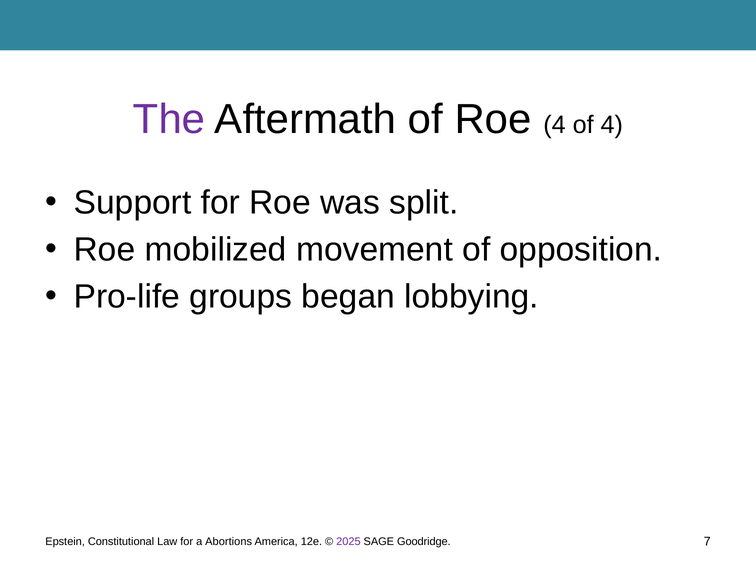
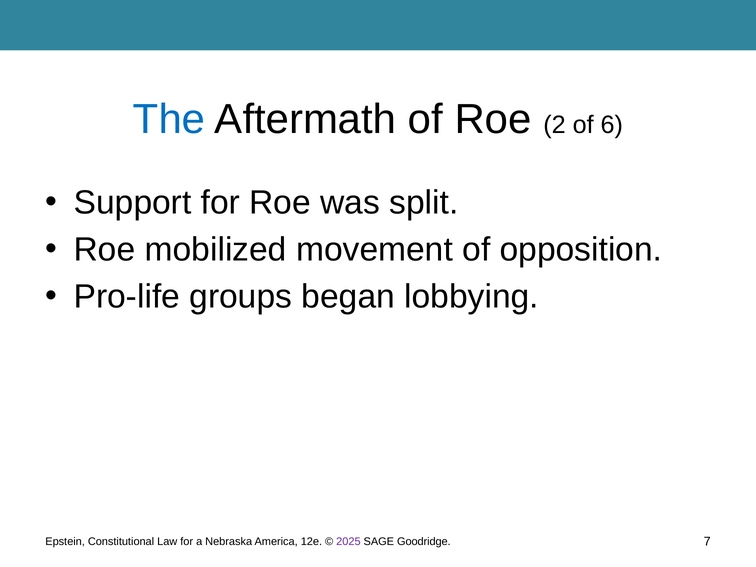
The colour: purple -> blue
Roe 4: 4 -> 2
of 4: 4 -> 6
Abortions: Abortions -> Nebraska
